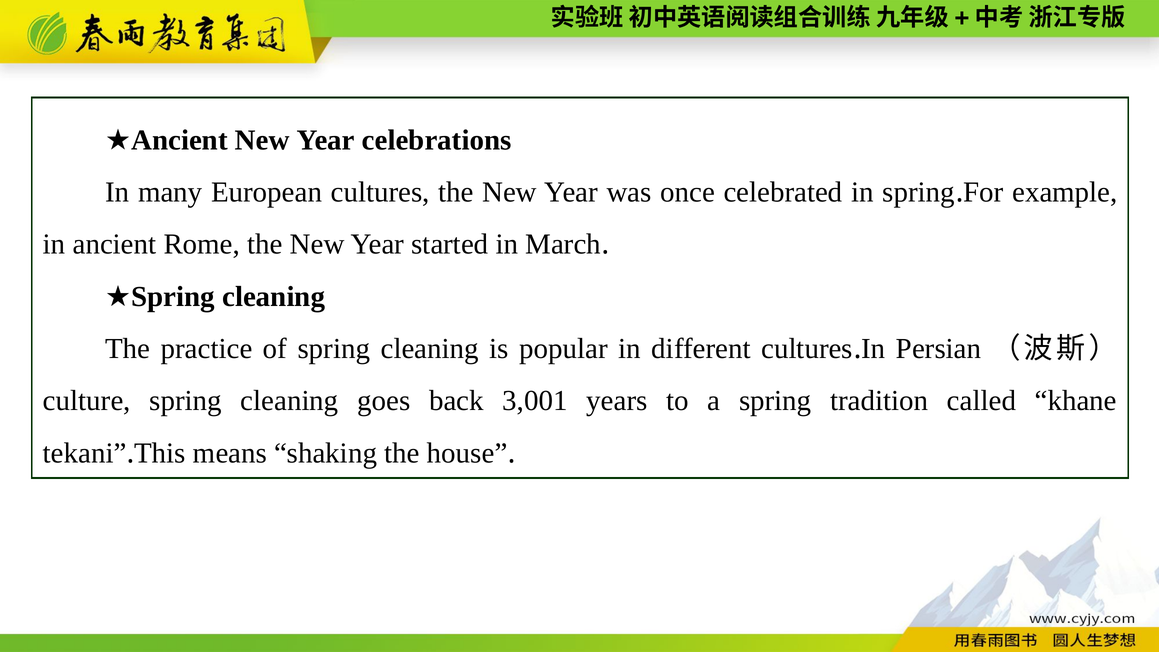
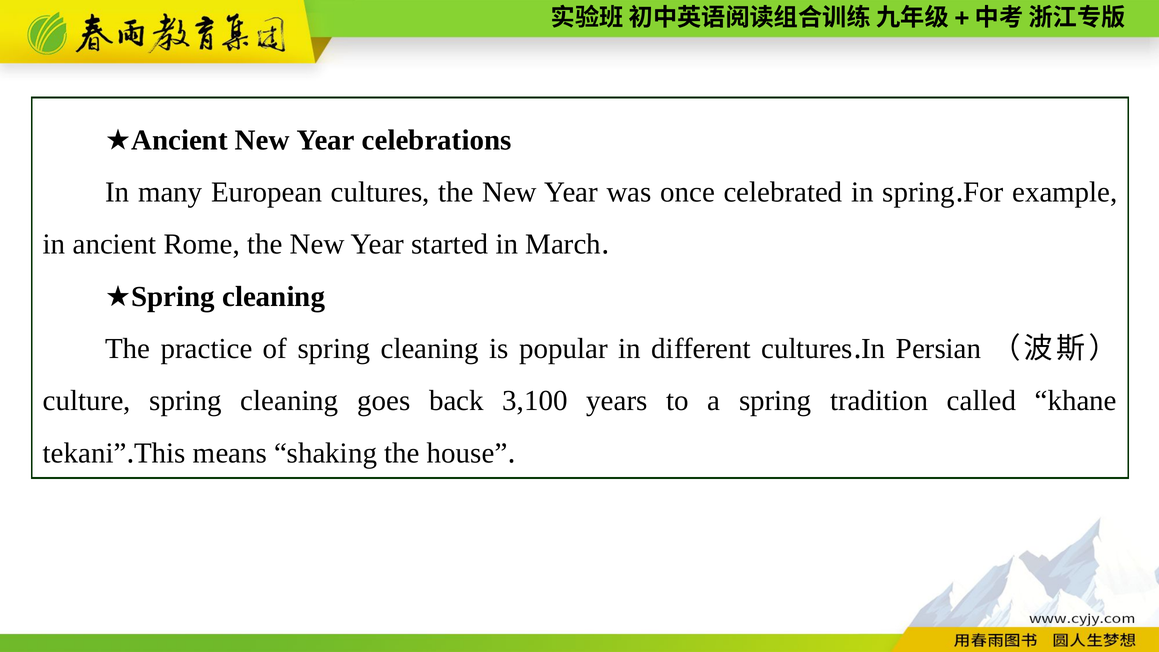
3,001: 3,001 -> 3,100
